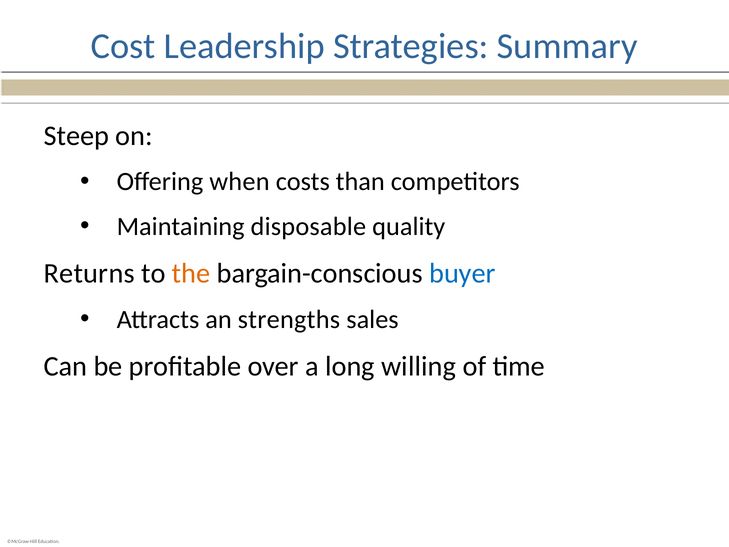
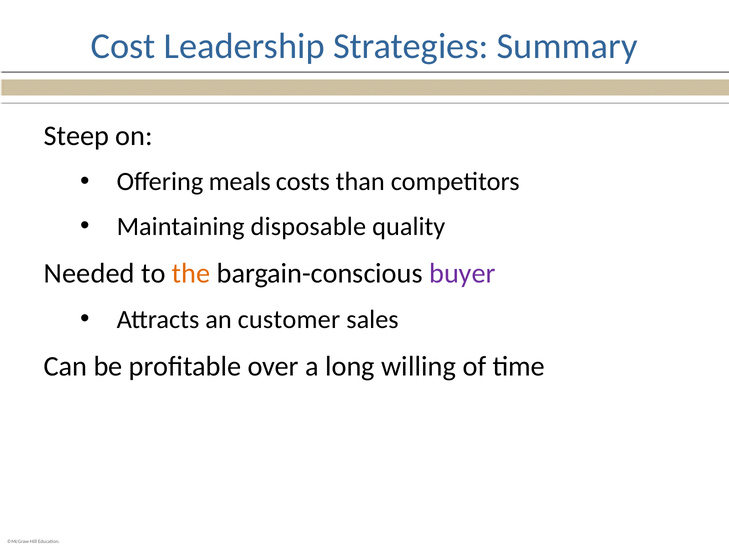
when: when -> meals
Returns: Returns -> Needed
buyer colour: blue -> purple
strengths: strengths -> customer
